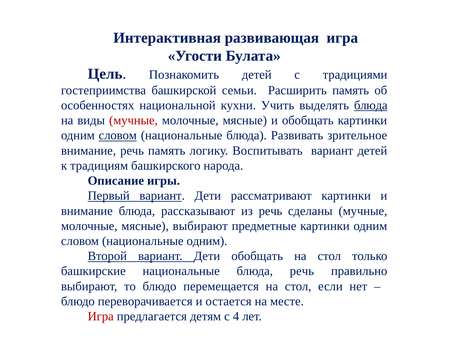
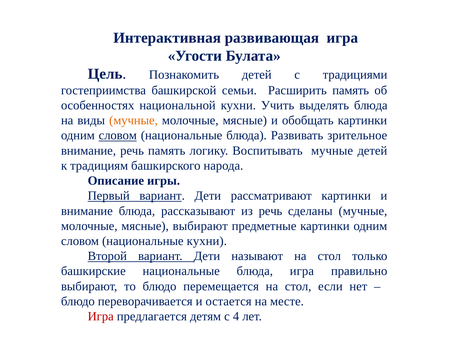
блюда at (371, 105) underline: present -> none
мучные at (133, 120) colour: red -> orange
Воспитывать вариант: вариант -> мучные
национальные одним: одним -> кухни
Дети обобщать: обобщать -> называют
блюда речь: речь -> игра
